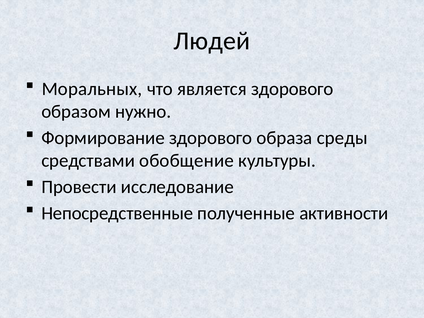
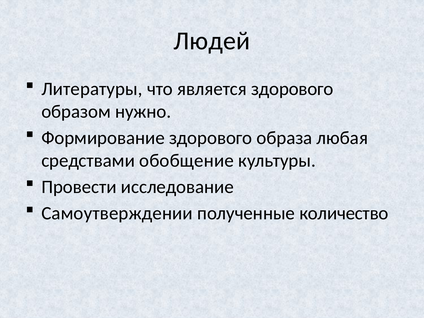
Моральных: Моральных -> Литературы
среды: среды -> любая
Непосредственные: Непосредственные -> Самоутверждении
активности: активности -> количество
